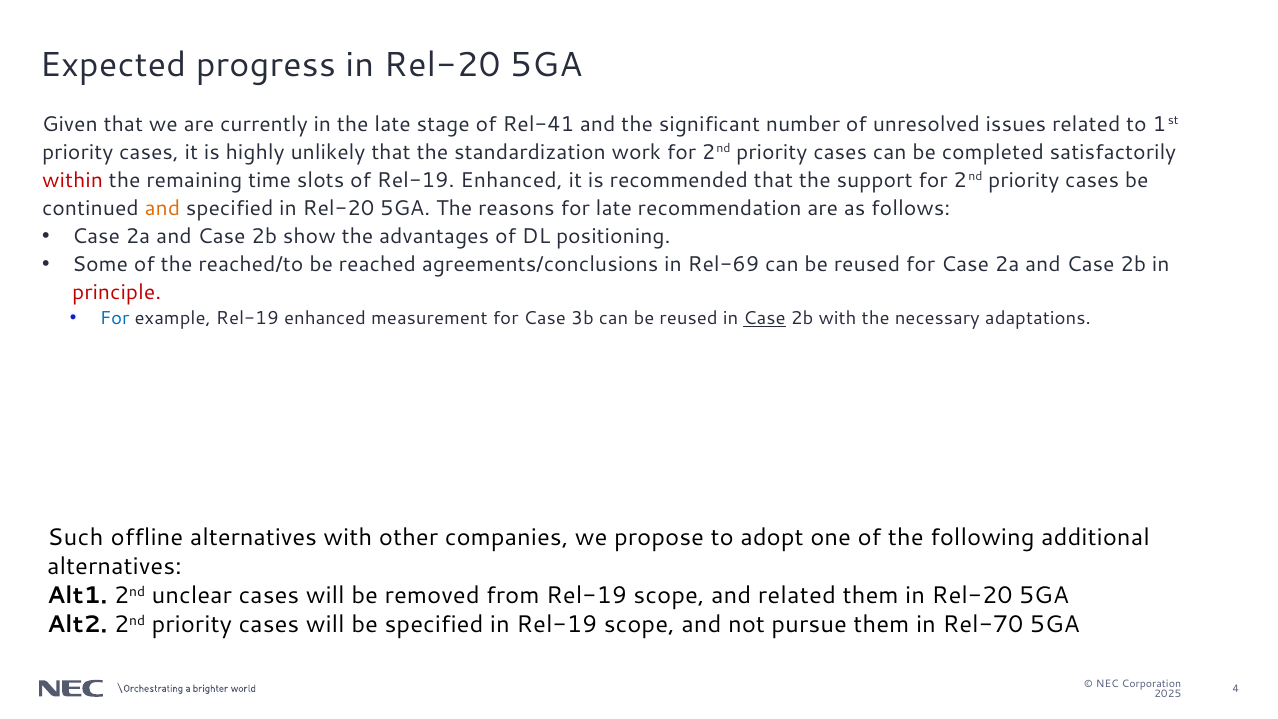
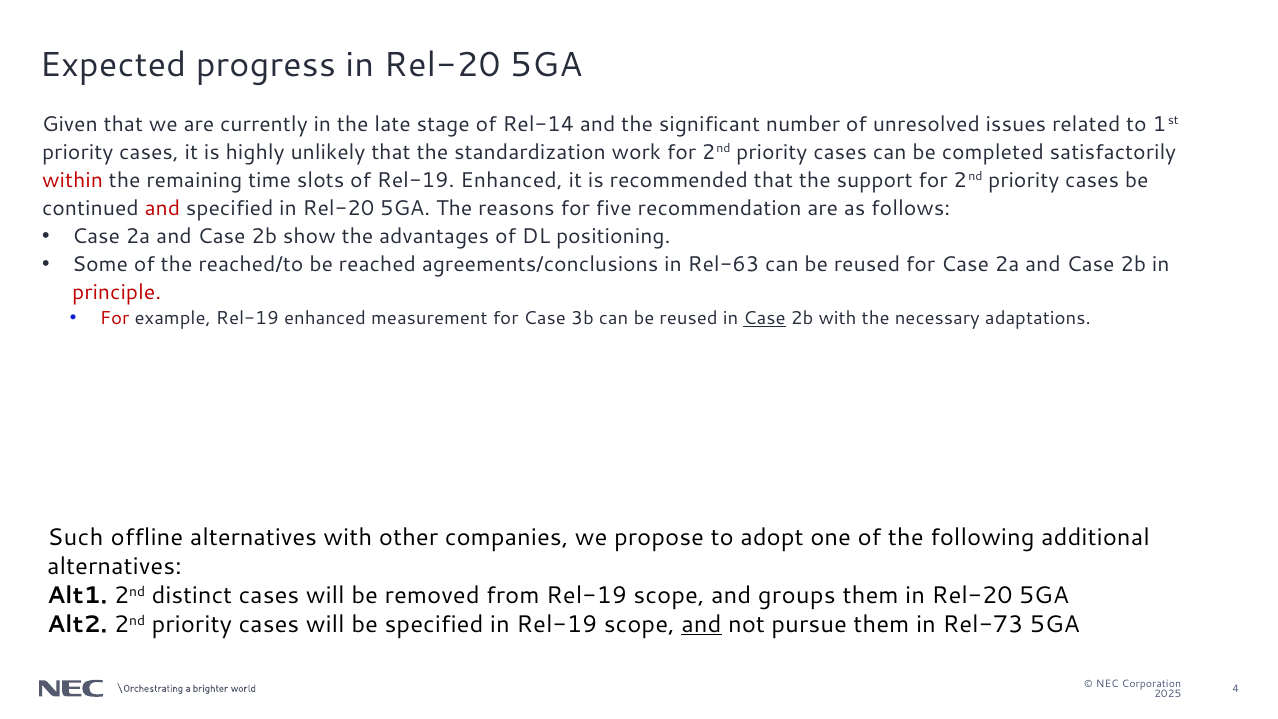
Rel-41: Rel-41 -> Rel-14
and at (162, 208) colour: orange -> red
for late: late -> five
Rel-69: Rel-69 -> Rel-63
For at (115, 318) colour: blue -> red
unclear: unclear -> distinct
and related: related -> groups
and at (701, 624) underline: none -> present
Rel-70: Rel-70 -> Rel-73
